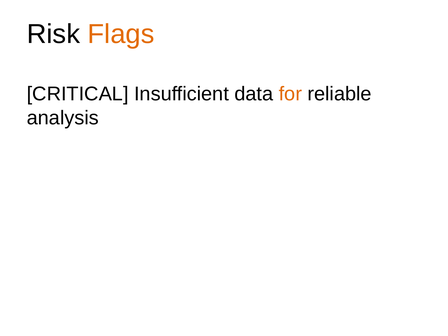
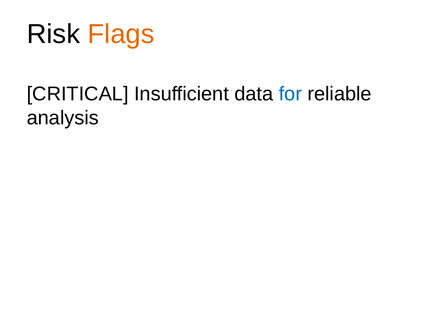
for colour: orange -> blue
